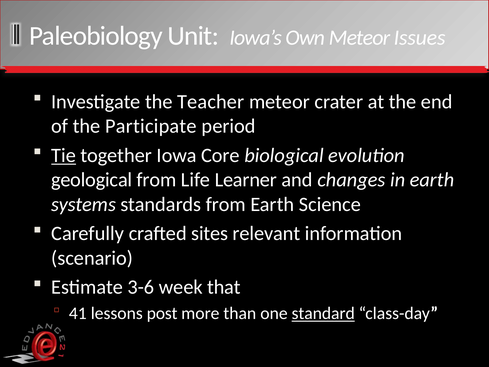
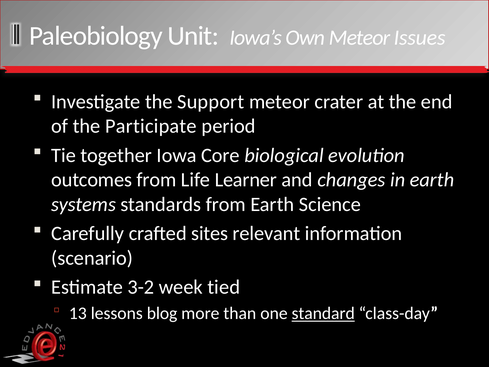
Teacher: Teacher -> Support
Tie underline: present -> none
geological: geological -> outcomes
3-6: 3-6 -> 3-2
that: that -> tied
41: 41 -> 13
post: post -> blog
